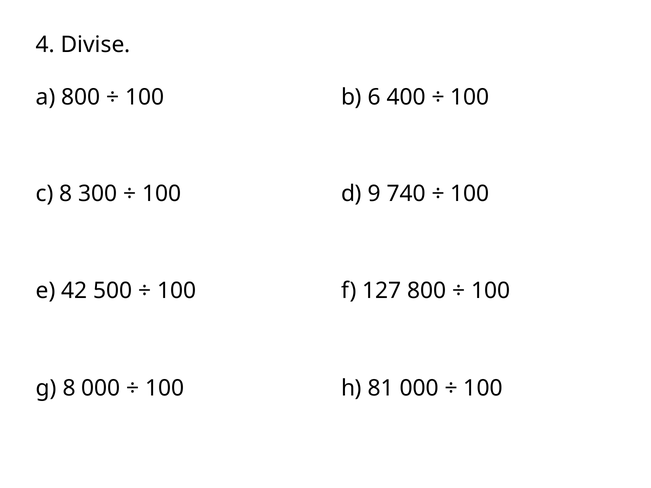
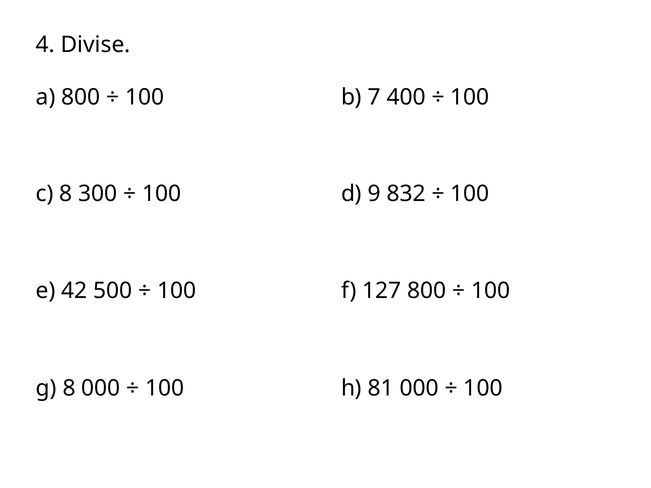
6: 6 -> 7
740: 740 -> 832
